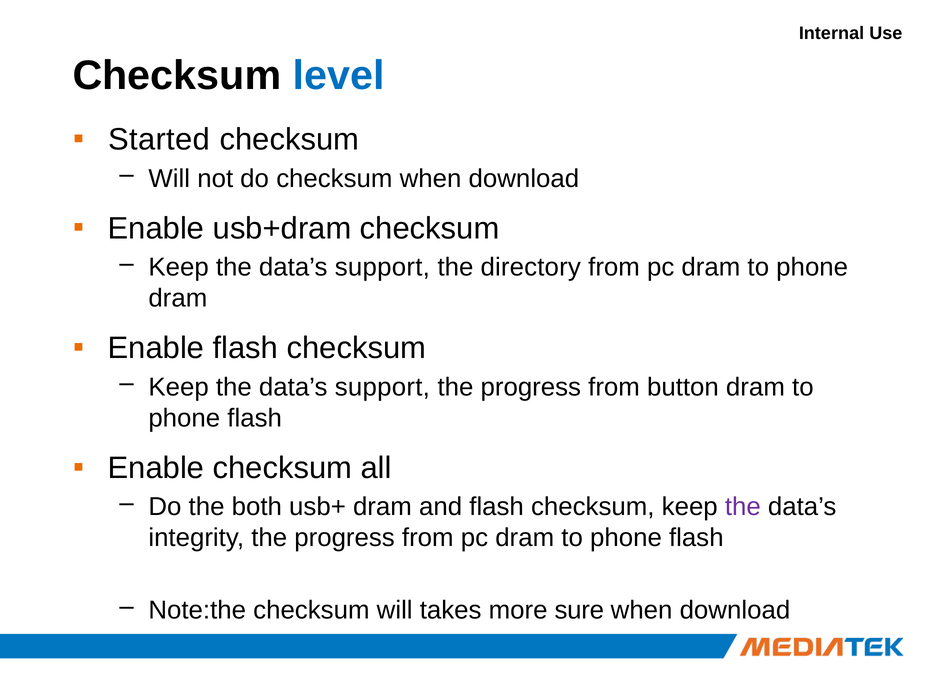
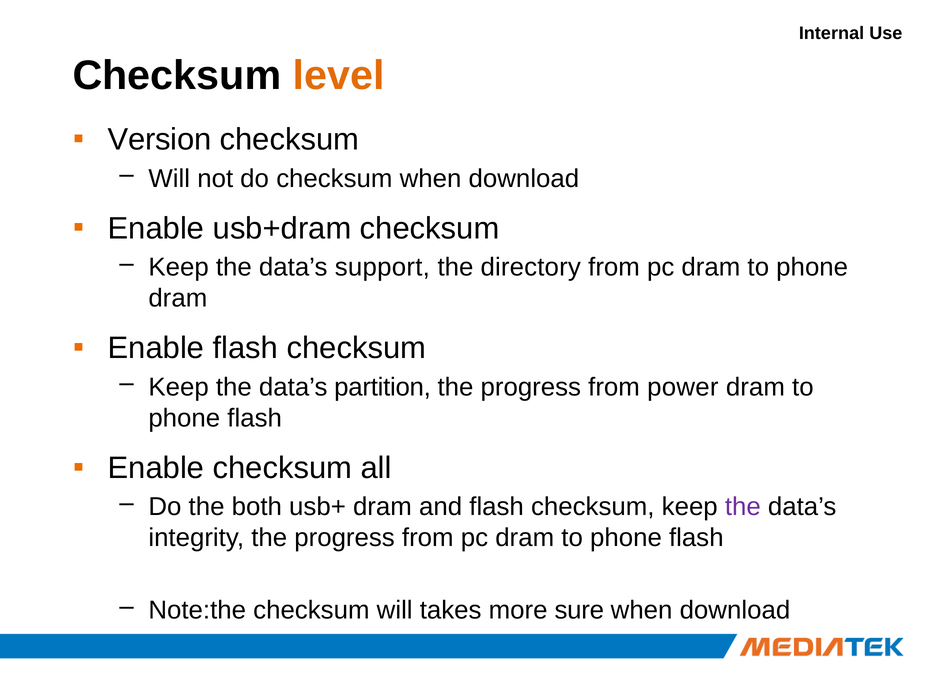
level colour: blue -> orange
Started: Started -> Version
support at (382, 387): support -> partition
button: button -> power
